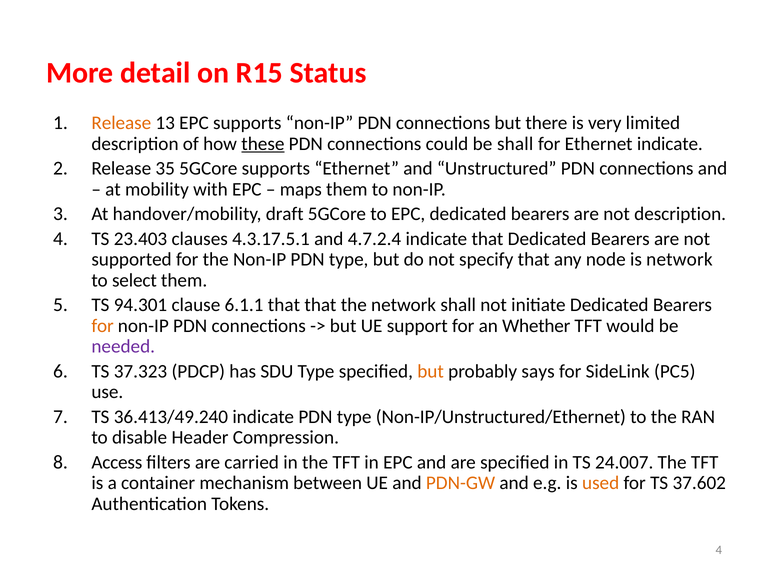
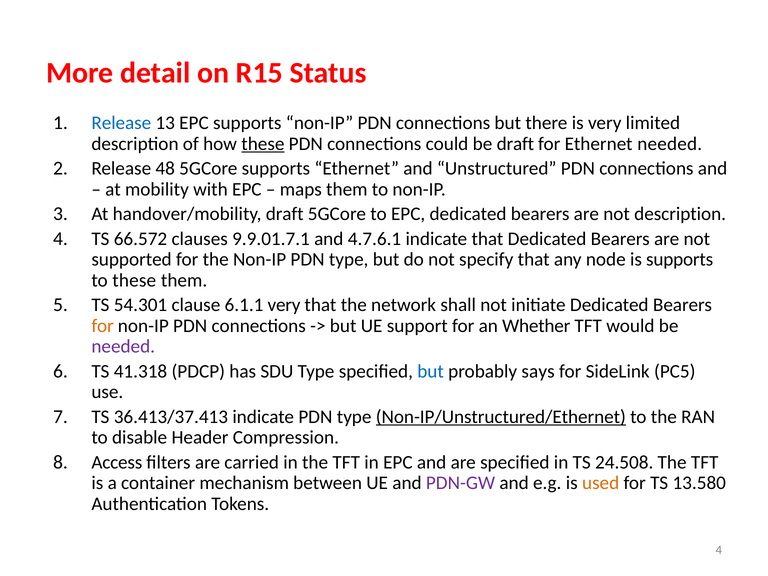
Release at (121, 123) colour: orange -> blue
be shall: shall -> draft
Ethernet indicate: indicate -> needed
35: 35 -> 48
23.403: 23.403 -> 66.572
4.3.17.5.1: 4.3.17.5.1 -> 9.9.01.7.1
4.7.2.4: 4.7.2.4 -> 4.7.6.1
is network: network -> supports
to select: select -> these
94.301: 94.301 -> 54.301
6.1.1 that: that -> very
37.323: 37.323 -> 41.318
but at (431, 371) colour: orange -> blue
36.413/49.240: 36.413/49.240 -> 36.413/37.413
Non-IP/Unstructured/Ethernet underline: none -> present
24.007: 24.007 -> 24.508
PDN-GW colour: orange -> purple
37.602: 37.602 -> 13.580
